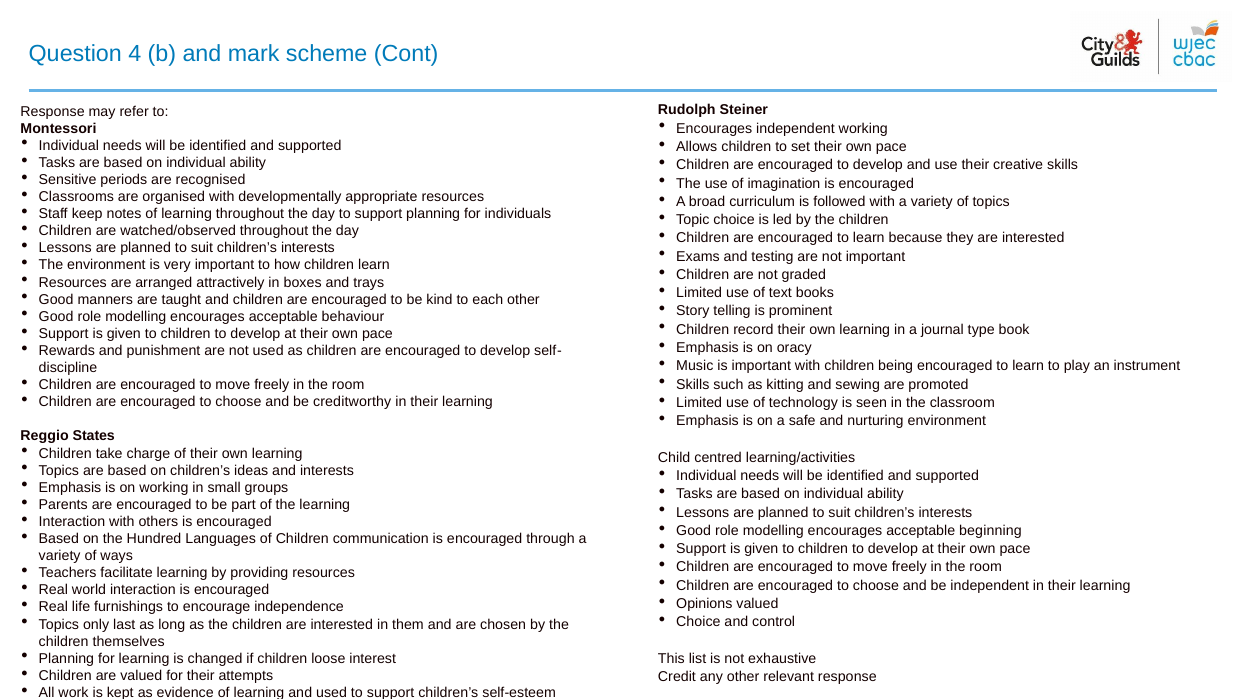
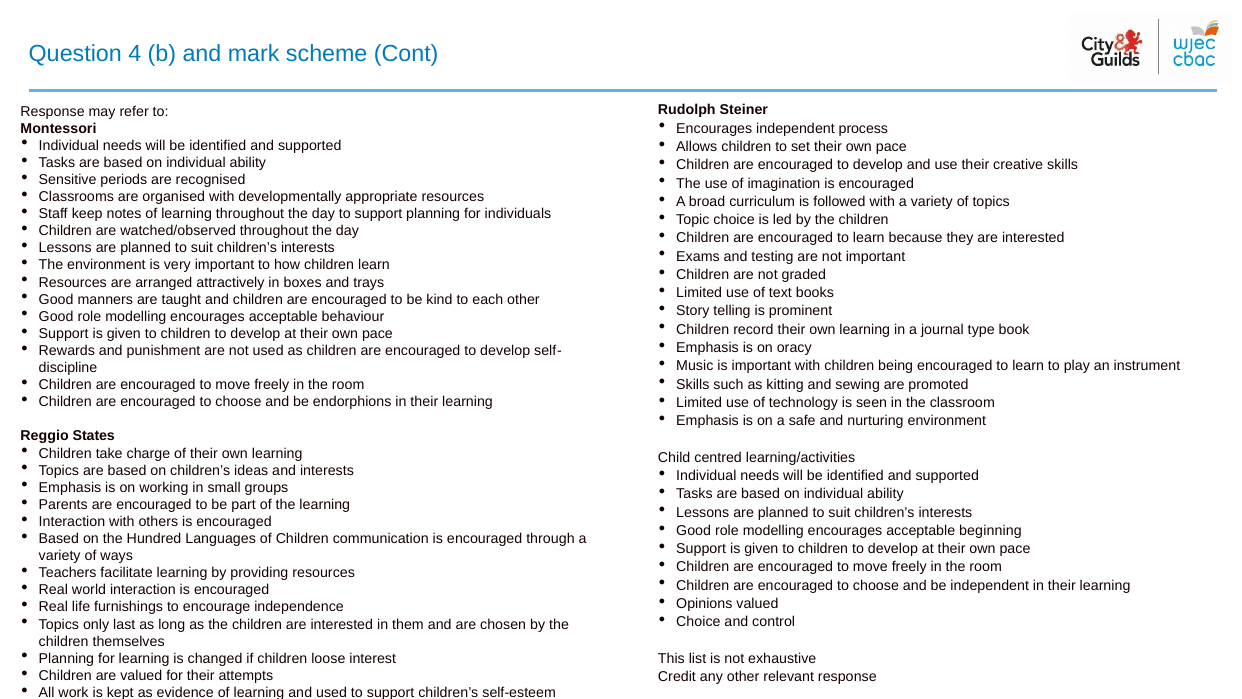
independent working: working -> process
creditworthy: creditworthy -> endorphions
